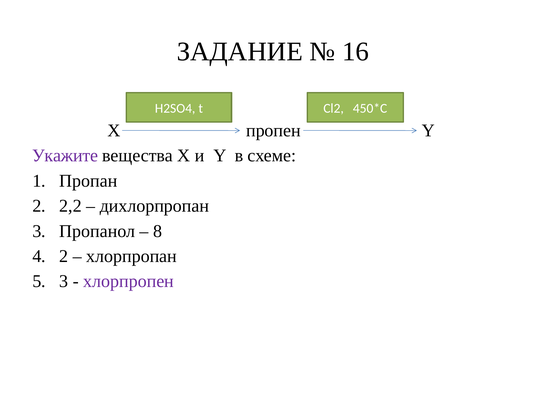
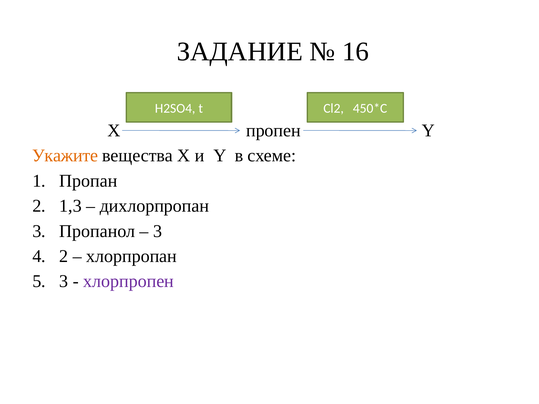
Укажите colour: purple -> orange
2,2: 2,2 -> 1,3
8 at (158, 231): 8 -> 3
